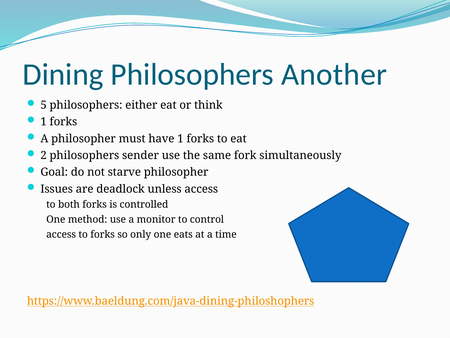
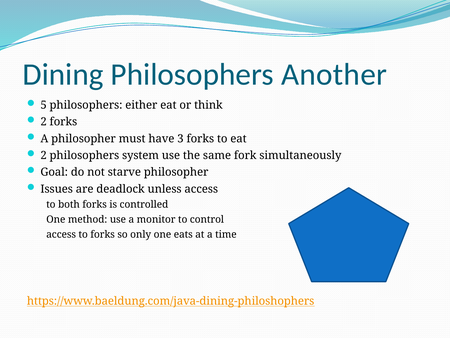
1 at (44, 122): 1 -> 2
have 1: 1 -> 3
sender: sender -> system
